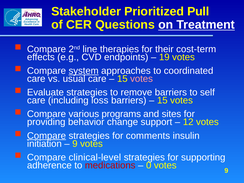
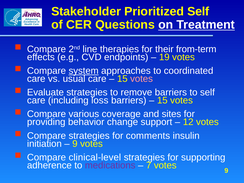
Prioritized Pull: Pull -> Self
cost-term: cost-term -> from-term
programs: programs -> coverage
Compare at (46, 136) underline: present -> none
medications colour: red -> purple
0: 0 -> 7
